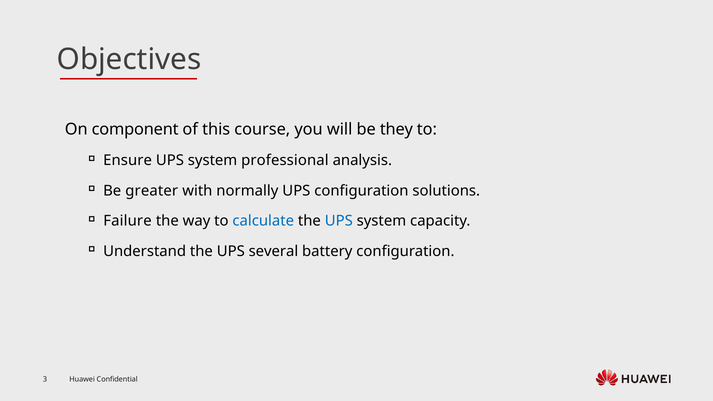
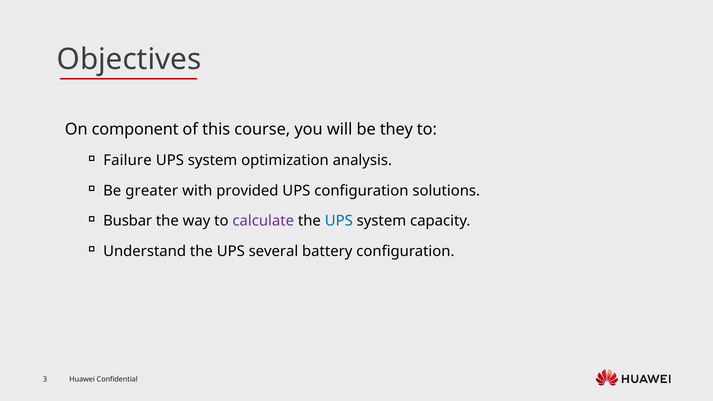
Ensure: Ensure -> Failure
professional: professional -> optimization
normally: normally -> provided
Failure: Failure -> Busbar
calculate colour: blue -> purple
